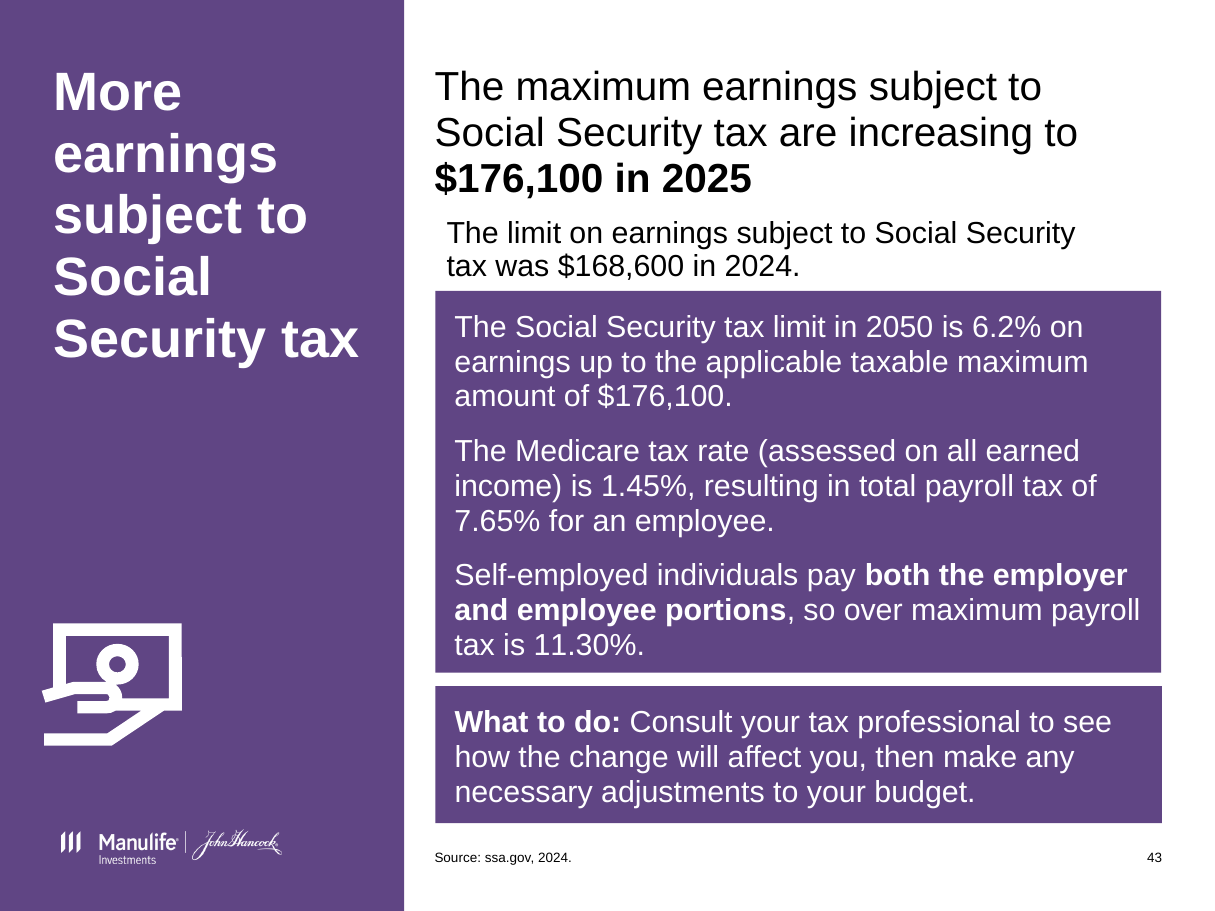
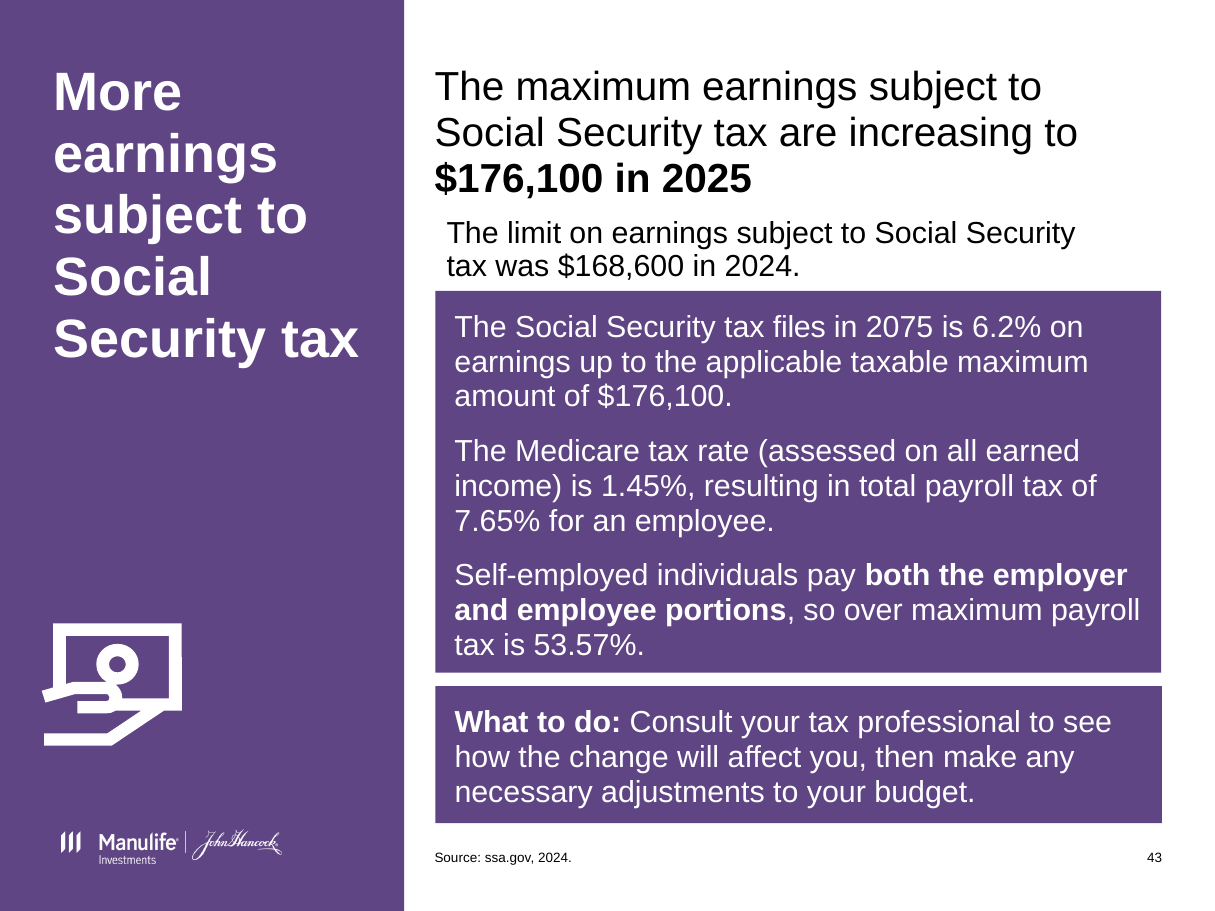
tax limit: limit -> files
2050: 2050 -> 2075
11.30%: 11.30% -> 53.57%
